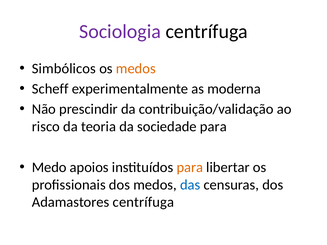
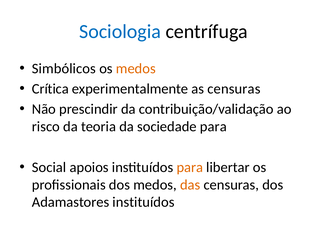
Sociologia colour: purple -> blue
Scheff: Scheff -> Crítica
as moderna: moderna -> censuras
Medo: Medo -> Social
das colour: blue -> orange
Adamastores centrífuga: centrífuga -> instituídos
